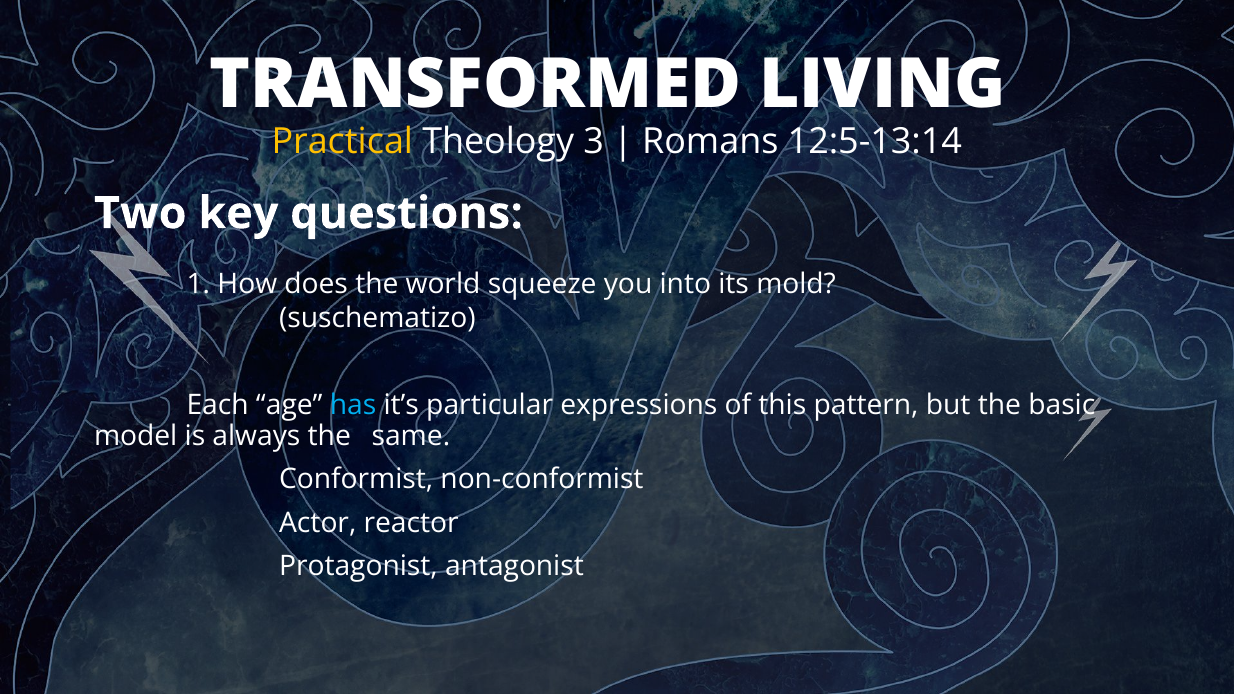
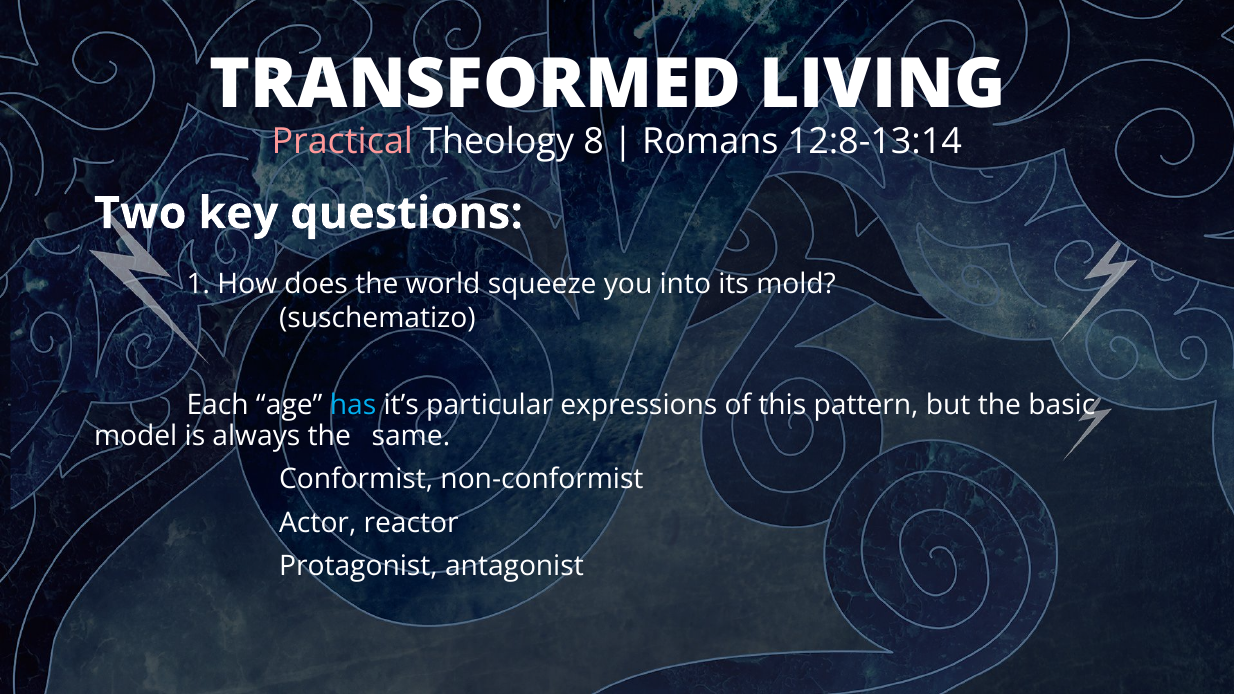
Practical colour: yellow -> pink
3: 3 -> 8
12:5-13:14: 12:5-13:14 -> 12:8-13:14
